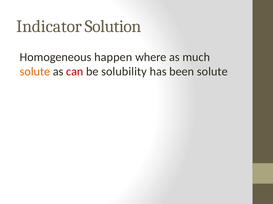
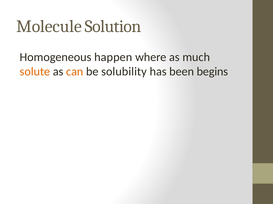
Indicator: Indicator -> Molecule
can colour: red -> orange
been solute: solute -> begins
